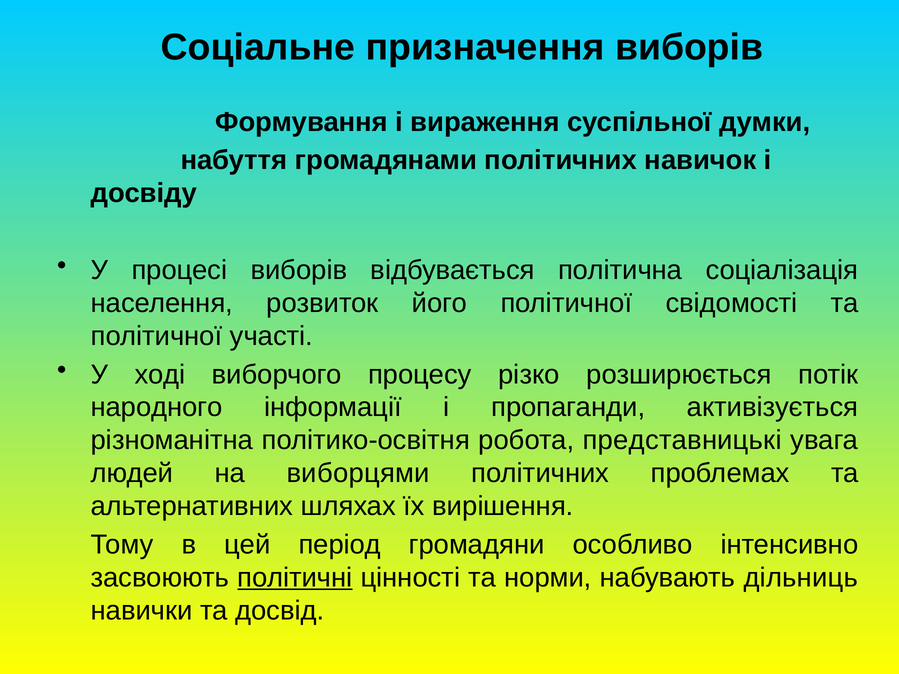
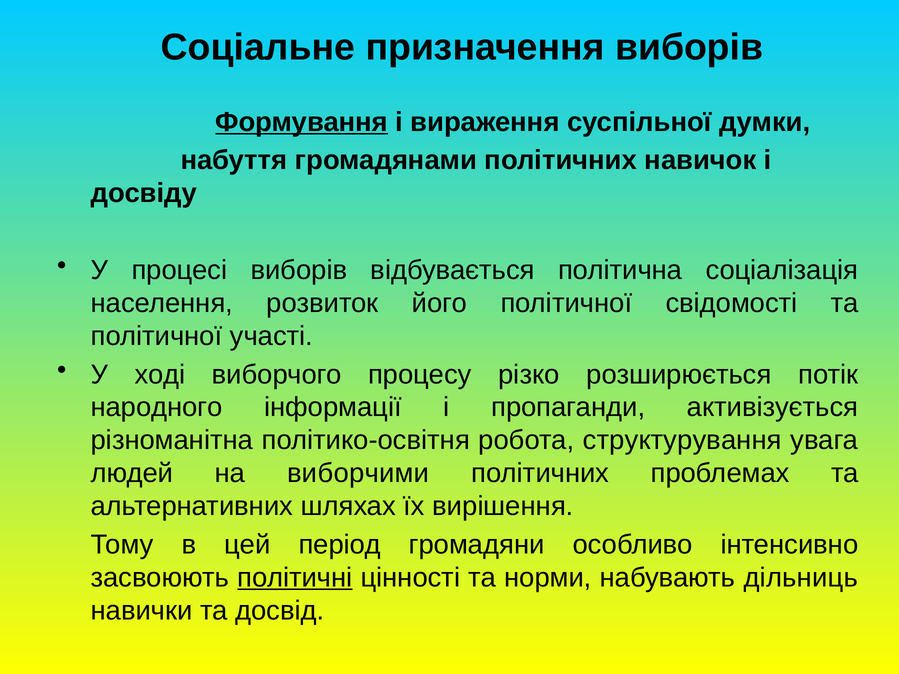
Формування underline: none -> present
представницькі: представницькі -> структурування
виборцями: виборцями -> виборчими
